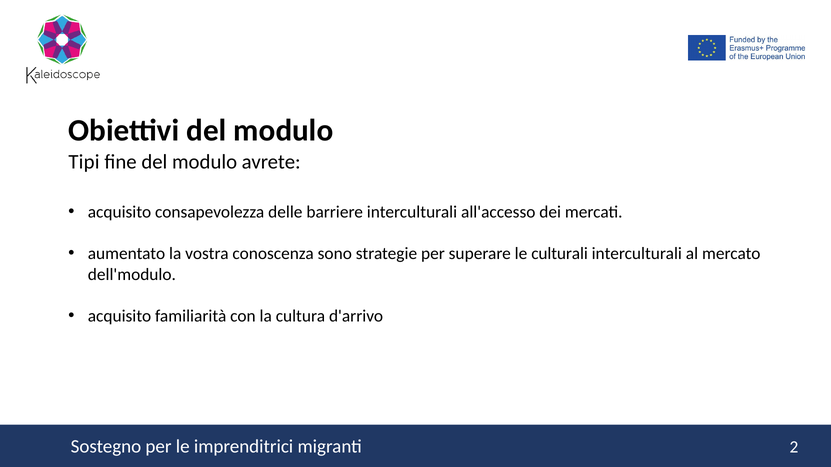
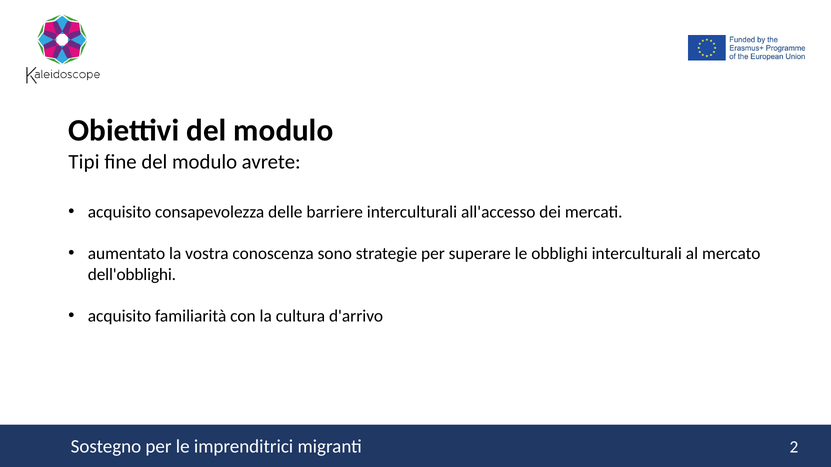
culturali: culturali -> obblighi
dell'modulo: dell'modulo -> dell'obblighi
